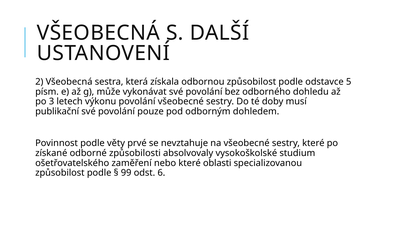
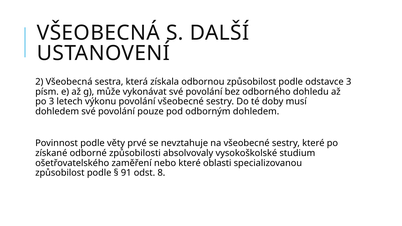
odstavce 5: 5 -> 3
publikační at (57, 112): publikační -> dohledem
99: 99 -> 91
6: 6 -> 8
